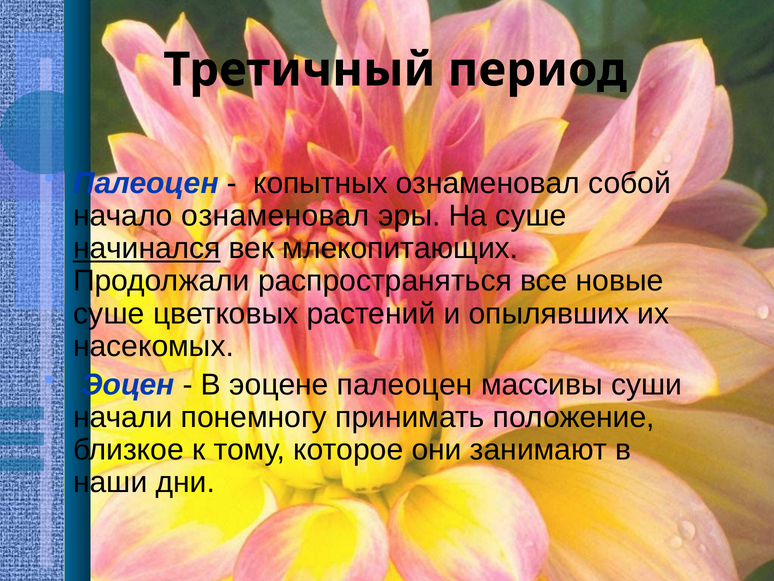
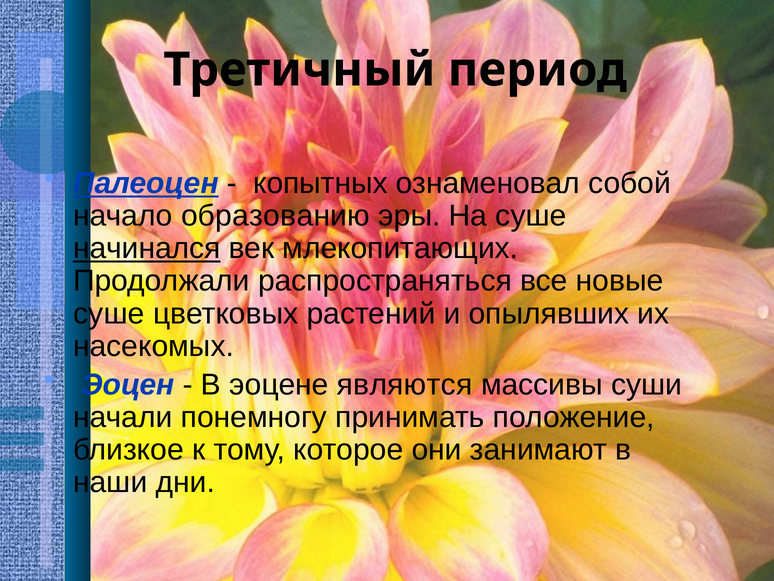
Палеоцен at (146, 183) underline: none -> present
начало ознаменовал: ознаменовал -> образованию
эоцене палеоцен: палеоцен -> являются
